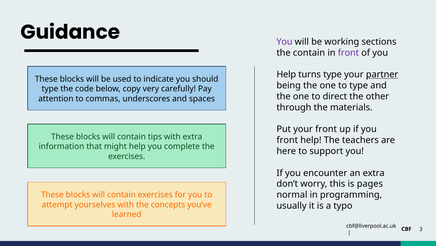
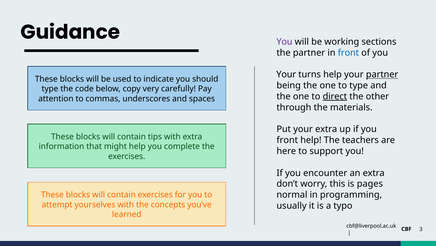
the contain: contain -> partner
front at (348, 53) colour: purple -> blue
Help at (286, 74): Help -> Your
turns type: type -> help
direct underline: none -> present
your front: front -> extra
